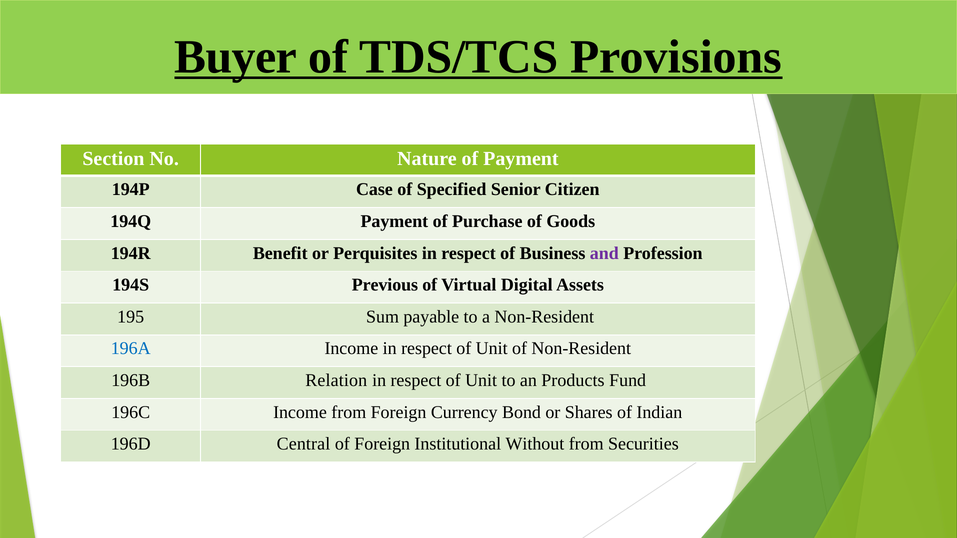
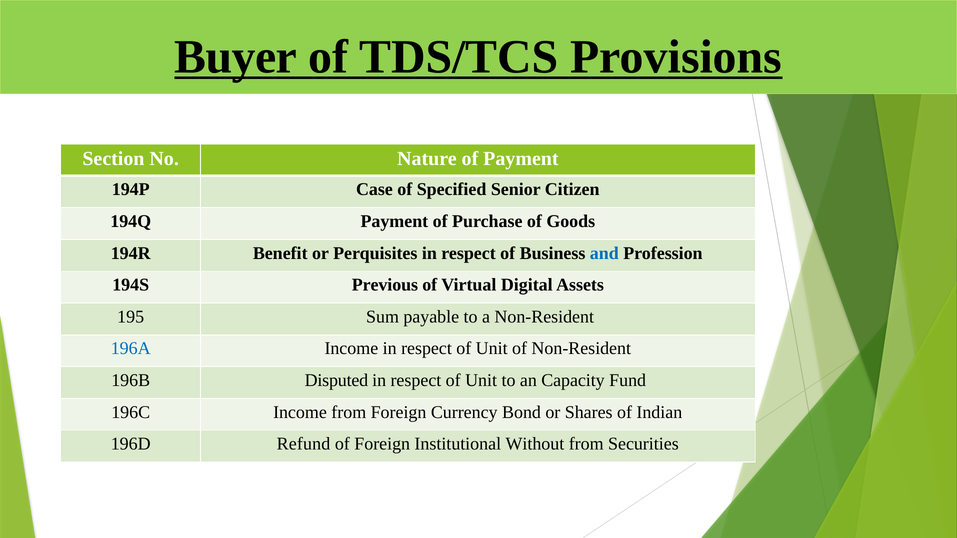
and colour: purple -> blue
Relation: Relation -> Disputed
Products: Products -> Capacity
Central: Central -> Refund
